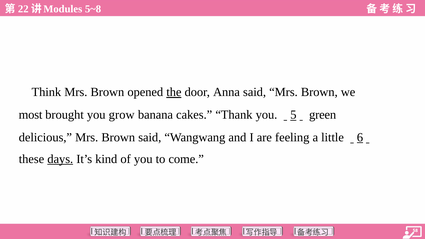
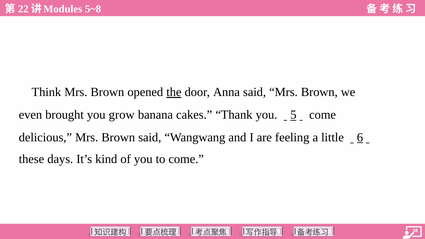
most: most -> even
green at (323, 115): green -> come
days underline: present -> none
